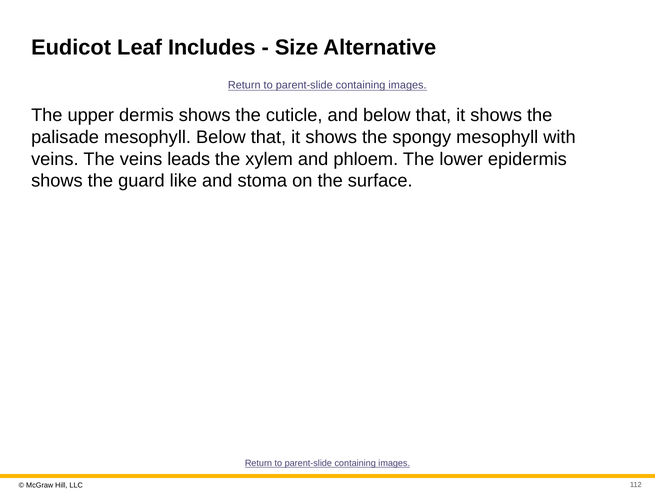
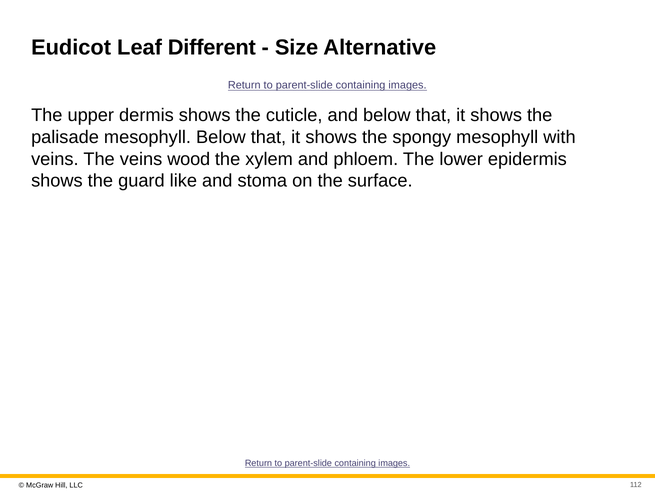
Includes: Includes -> Different
leads: leads -> wood
